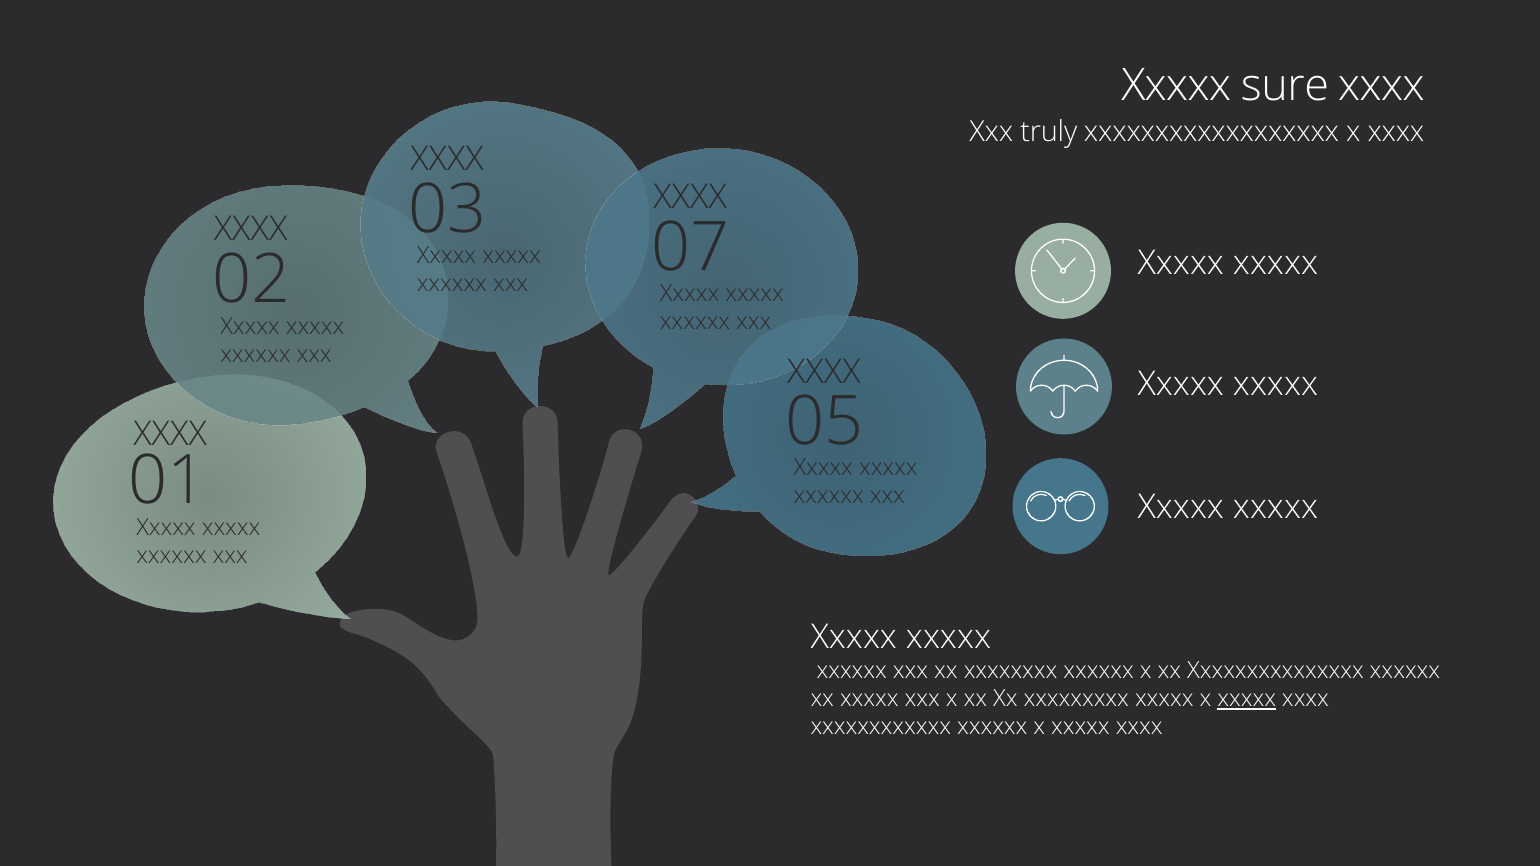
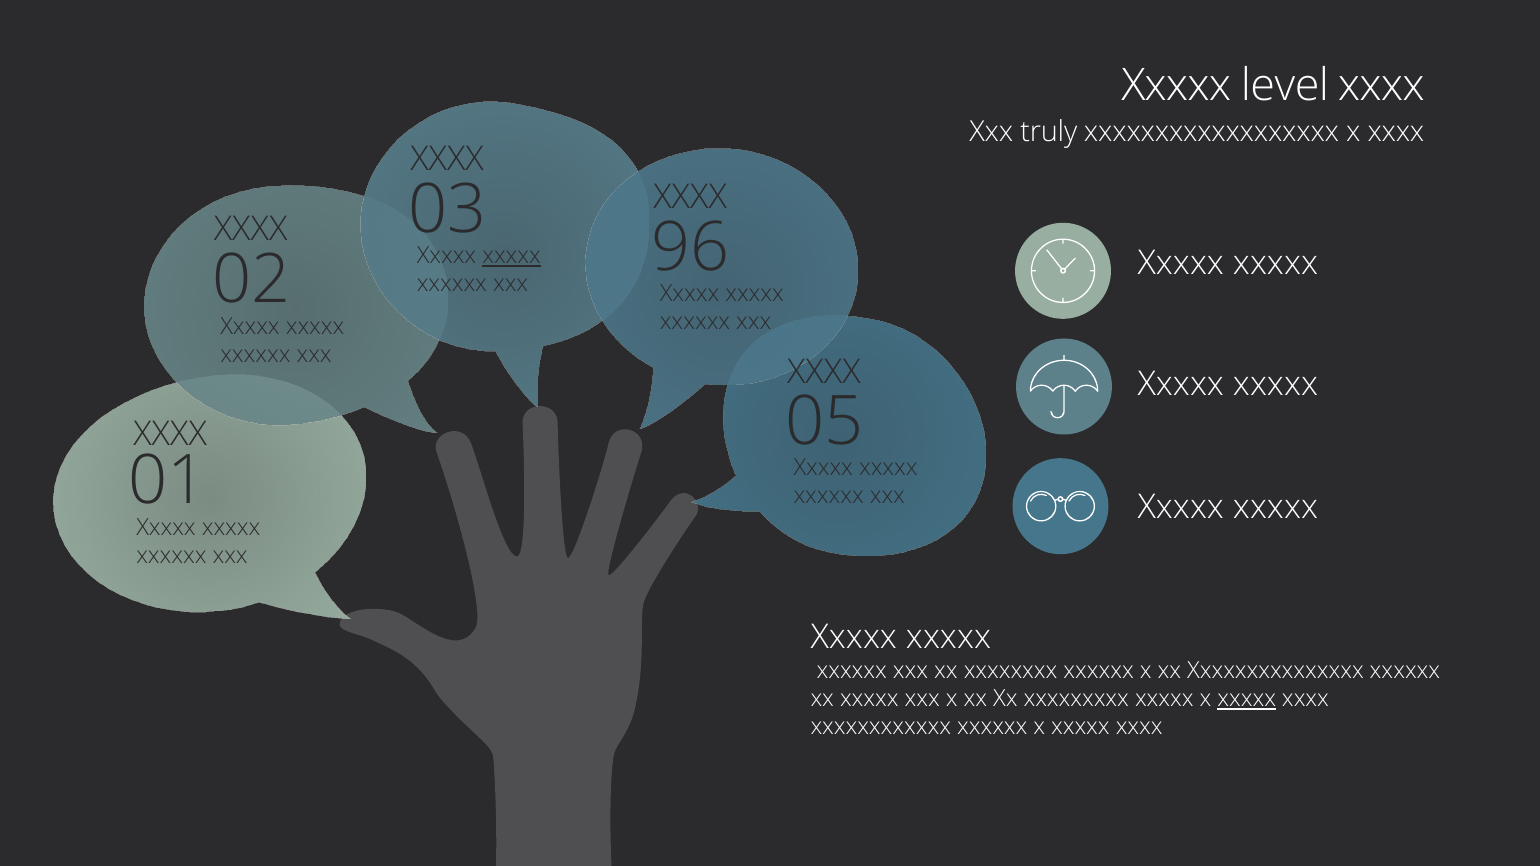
sure: sure -> level
xxxxx at (512, 256) underline: none -> present
07: 07 -> 96
